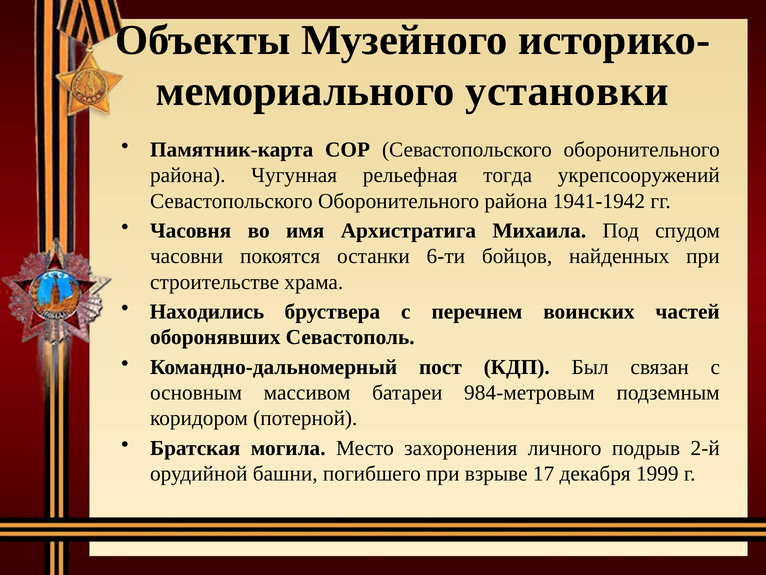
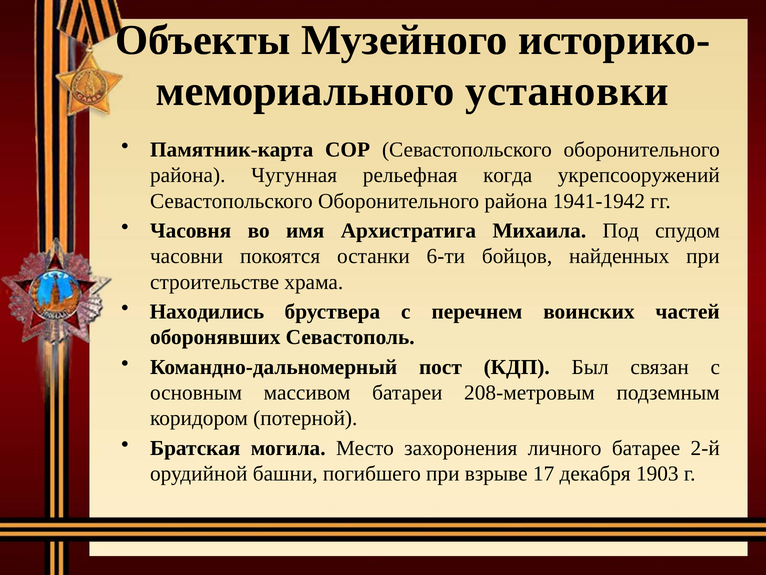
тогда: тогда -> когда
984-метровым: 984-метровым -> 208-метровым
подрыв: подрыв -> батарее
1999: 1999 -> 1903
